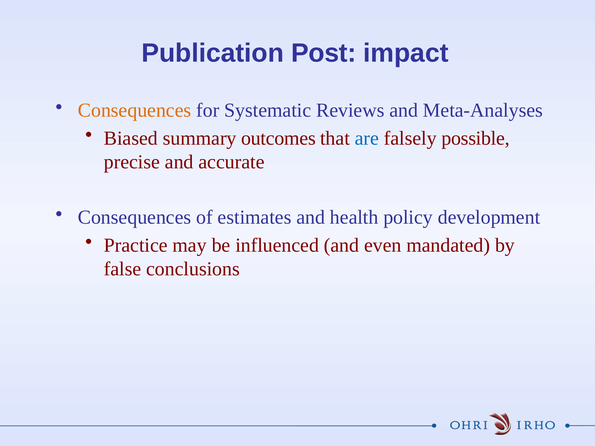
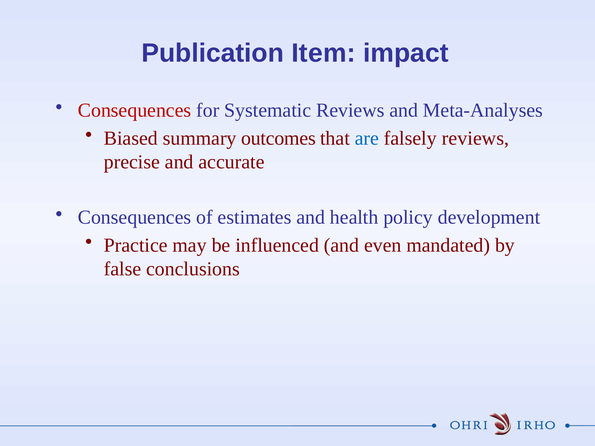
Post: Post -> Item
Consequences at (135, 110) colour: orange -> red
falsely possible: possible -> reviews
